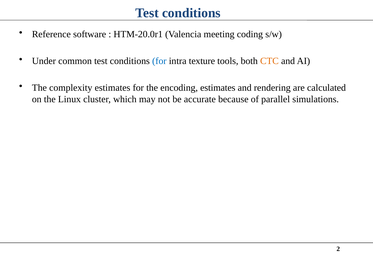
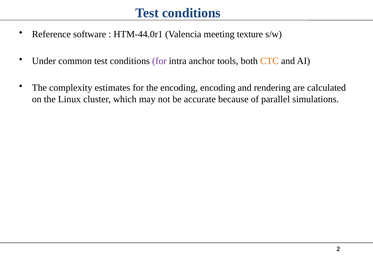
HTM-20.0r1: HTM-20.0r1 -> HTM-44.0r1
coding: coding -> texture
for at (159, 61) colour: blue -> purple
texture: texture -> anchor
encoding estimates: estimates -> encoding
